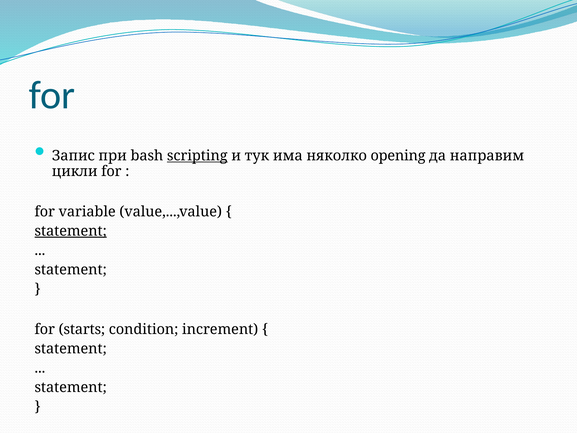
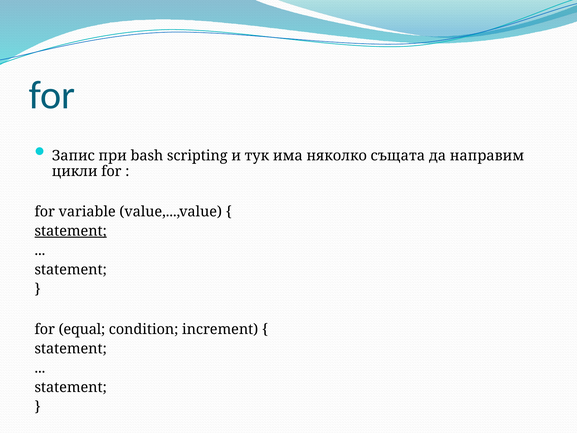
scripting underline: present -> none
opening: opening -> същата
starts: starts -> equal
